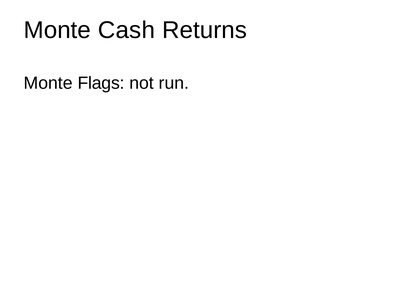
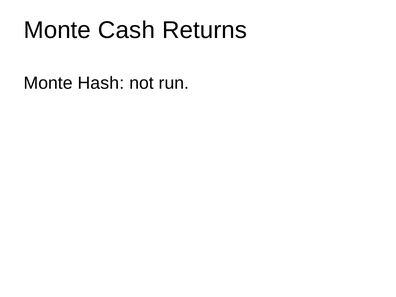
Flags: Flags -> Hash
